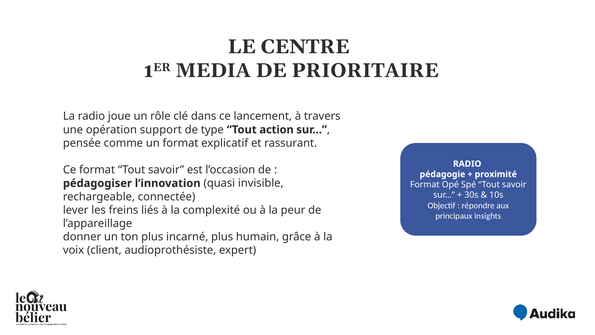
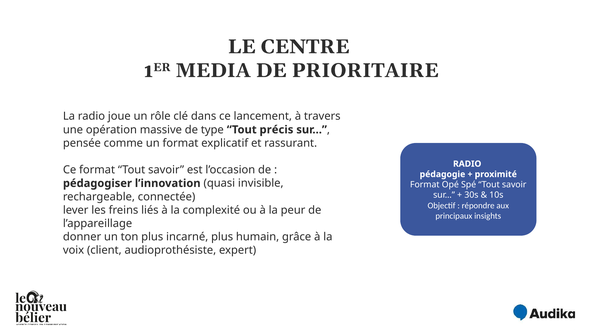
support: support -> massive
action: action -> précis
